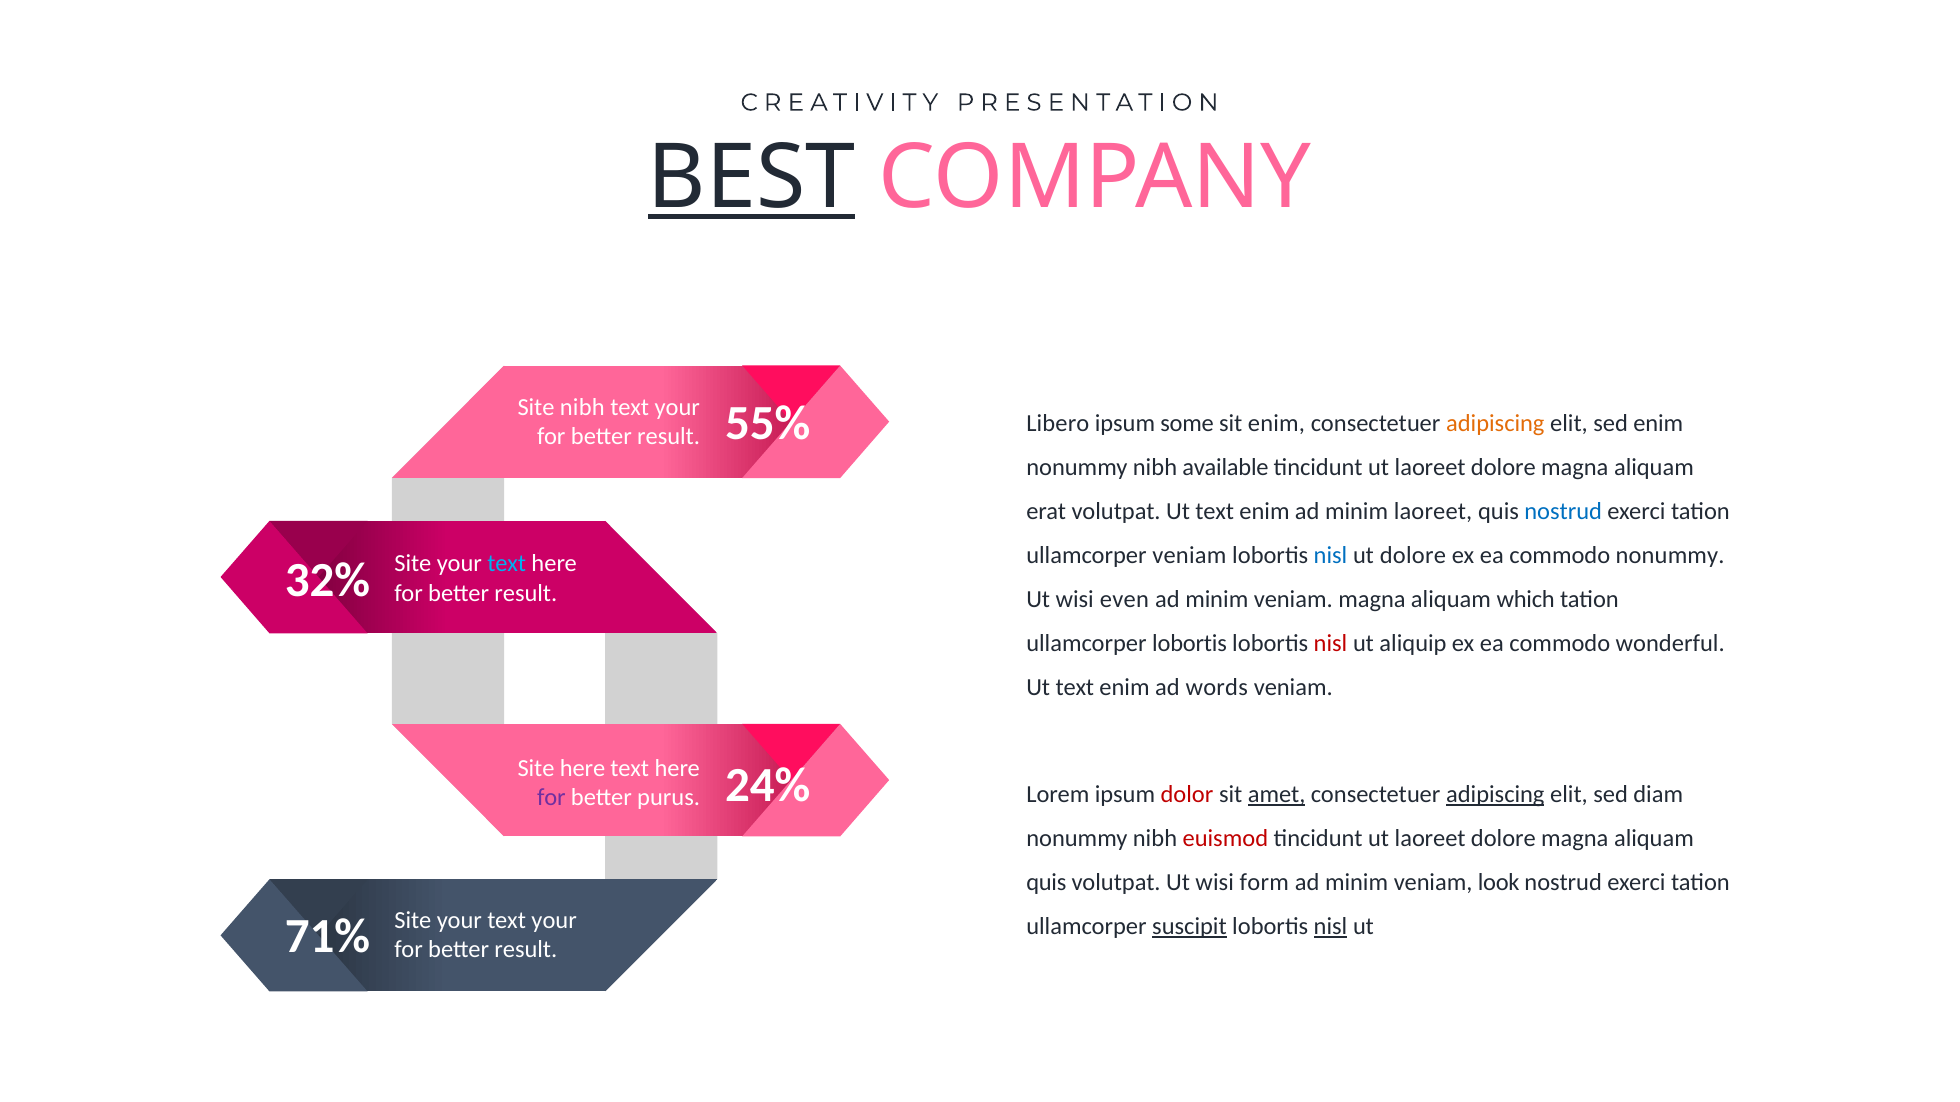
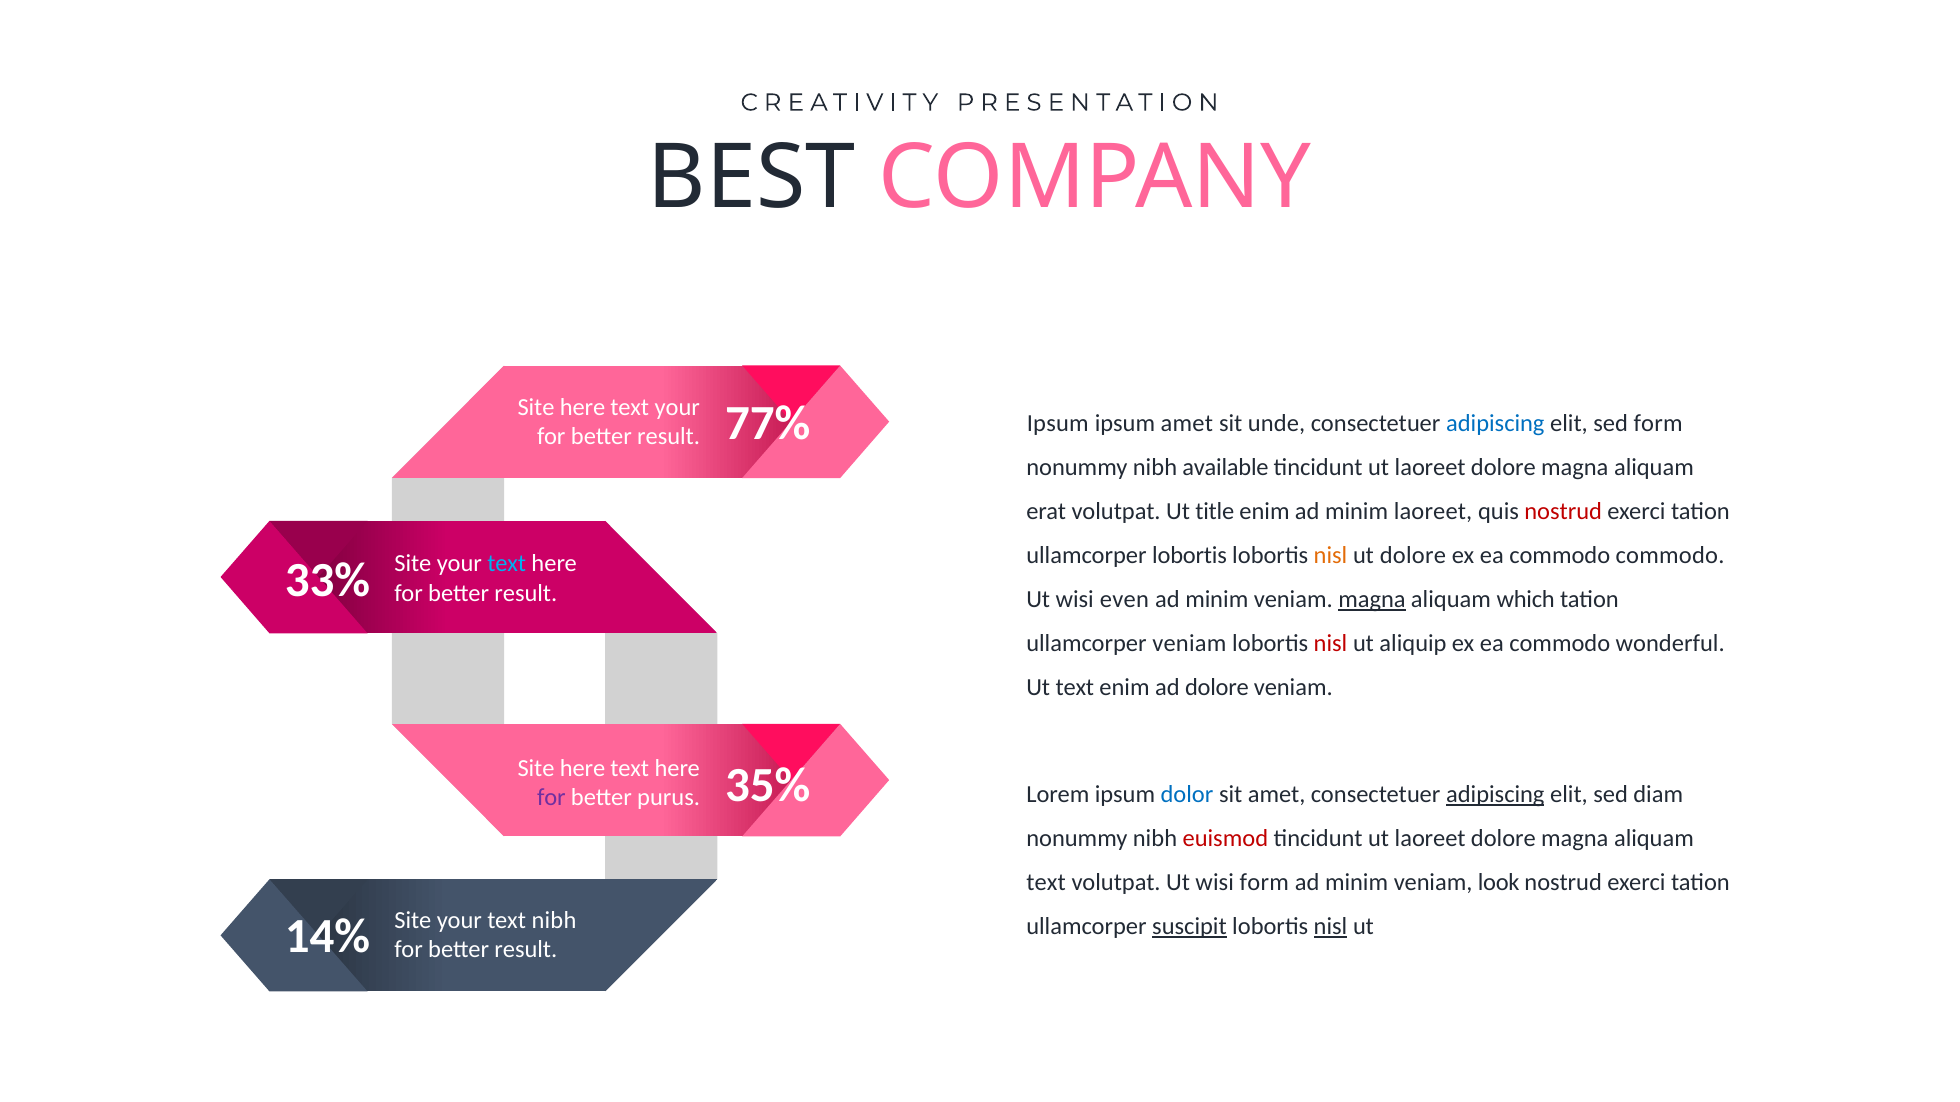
BEST underline: present -> none
nibh at (582, 407): nibh -> here
55%: 55% -> 77%
Libero at (1058, 423): Libero -> Ipsum
ipsum some: some -> amet
sit enim: enim -> unde
adipiscing at (1495, 423) colour: orange -> blue
sed enim: enim -> form
volutpat Ut text: text -> title
nostrud at (1563, 512) colour: blue -> red
ullamcorper veniam: veniam -> lobortis
nisl at (1330, 556) colour: blue -> orange
commodo nonummy: nonummy -> commodo
32%: 32% -> 33%
magna at (1372, 600) underline: none -> present
ullamcorper lobortis: lobortis -> veniam
ad words: words -> dolore
24%: 24% -> 35%
dolor colour: red -> blue
amet at (1277, 795) underline: present -> none
quis at (1046, 883): quis -> text
71%: 71% -> 14%
your text your: your -> nibh
